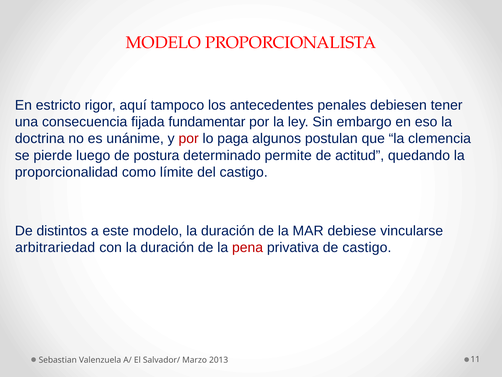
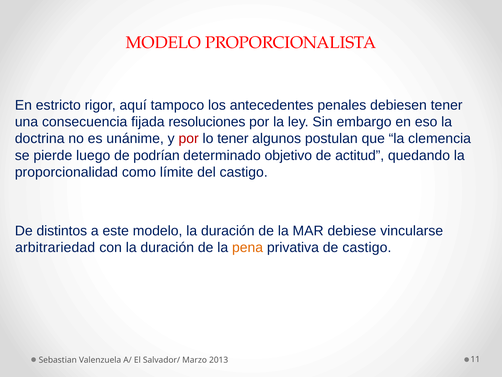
fundamentar: fundamentar -> resoluciones
lo paga: paga -> tener
postura: postura -> podrían
permite: permite -> objetivo
pena colour: red -> orange
